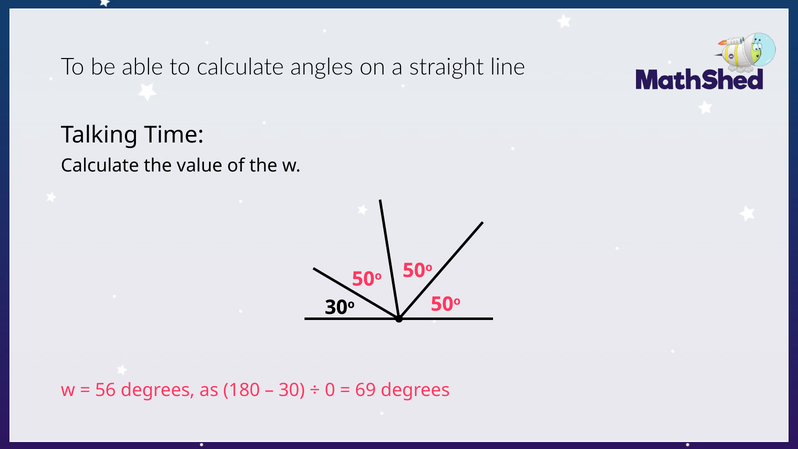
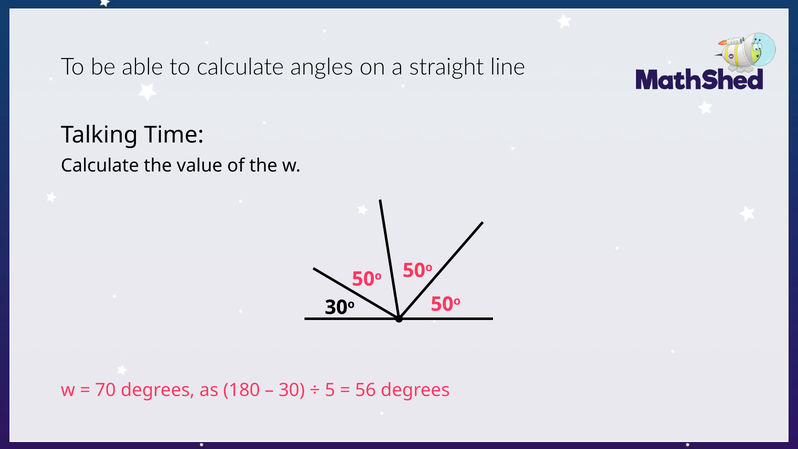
56: 56 -> 70
0: 0 -> 5
69: 69 -> 56
